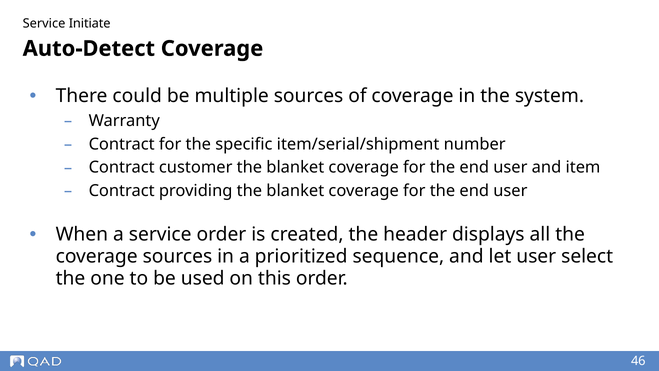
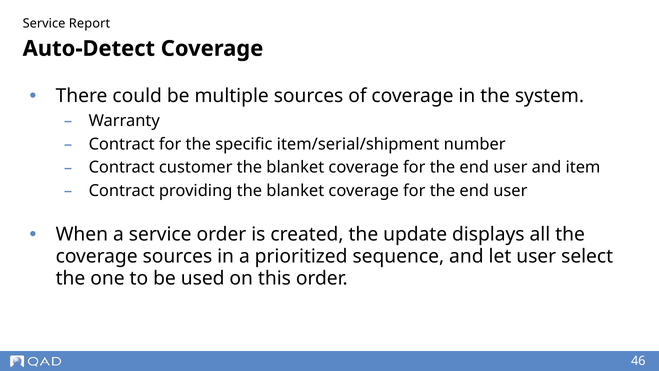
Initiate: Initiate -> Report
header: header -> update
